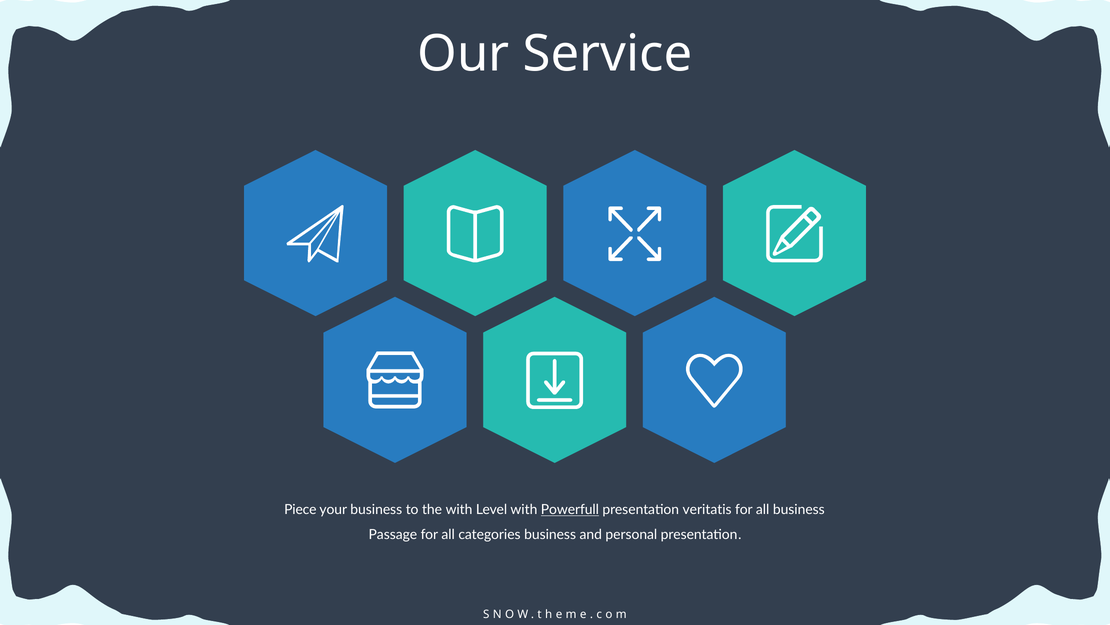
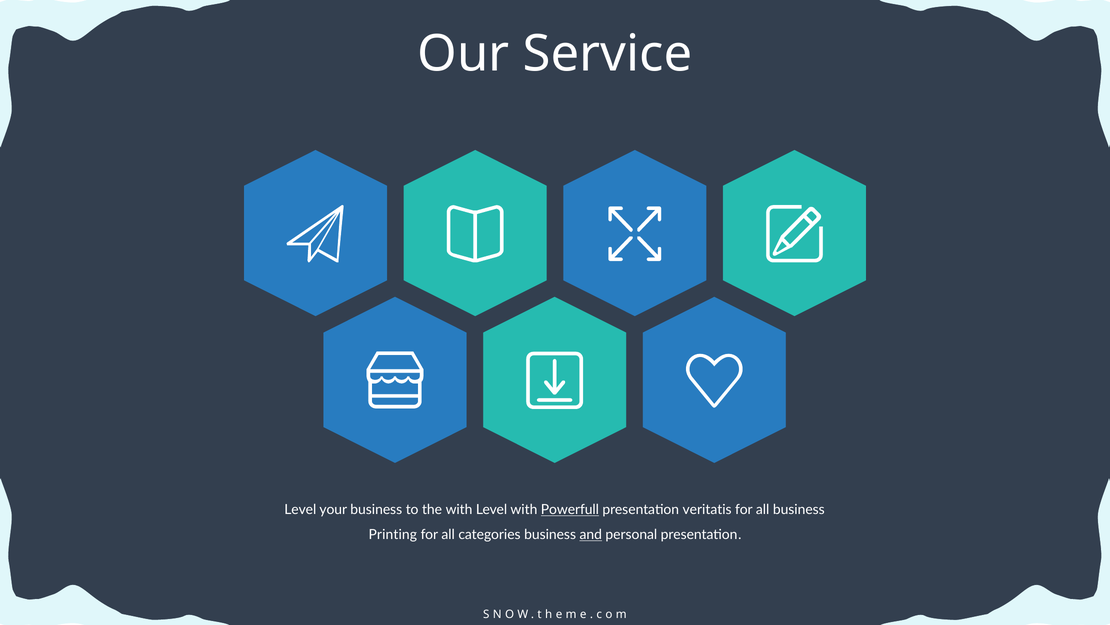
Piece at (300, 509): Piece -> Level
Passage: Passage -> Printing
and underline: none -> present
